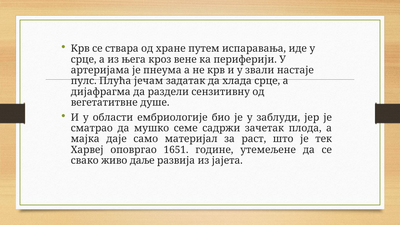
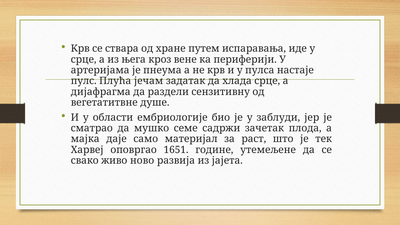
звали: звали -> пулса
даље: даље -> ново
